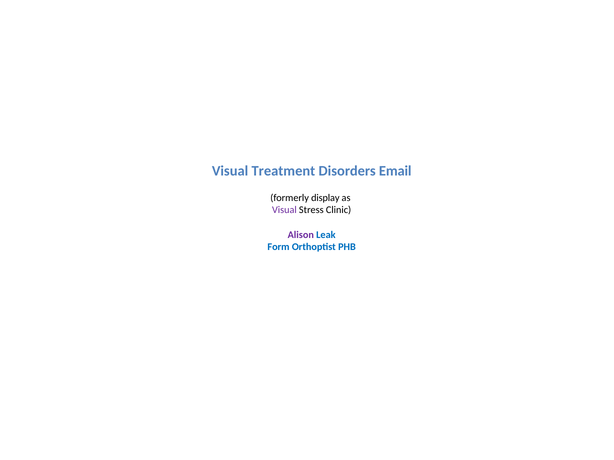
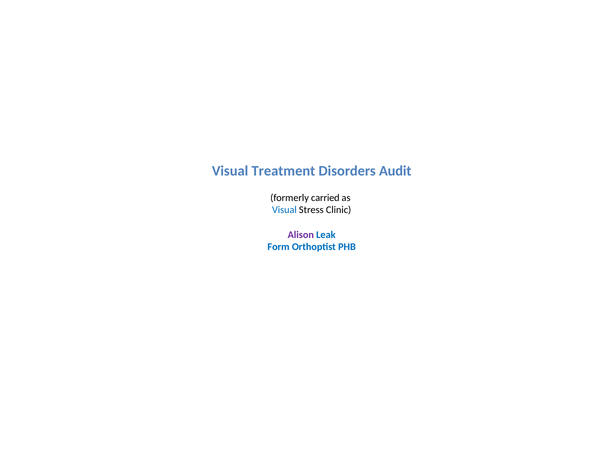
Email: Email -> Audit
display: display -> carried
Visual at (284, 210) colour: purple -> blue
